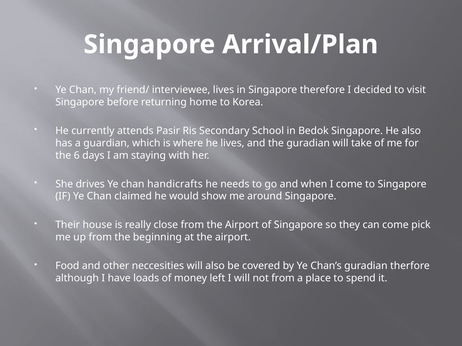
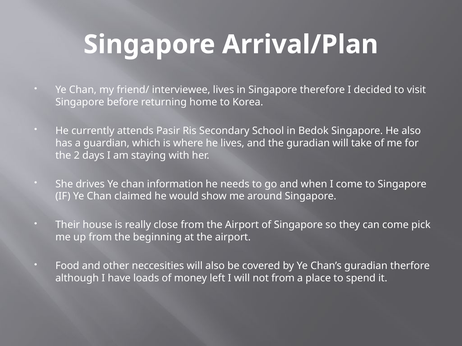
6: 6 -> 2
handicrafts: handicrafts -> information
